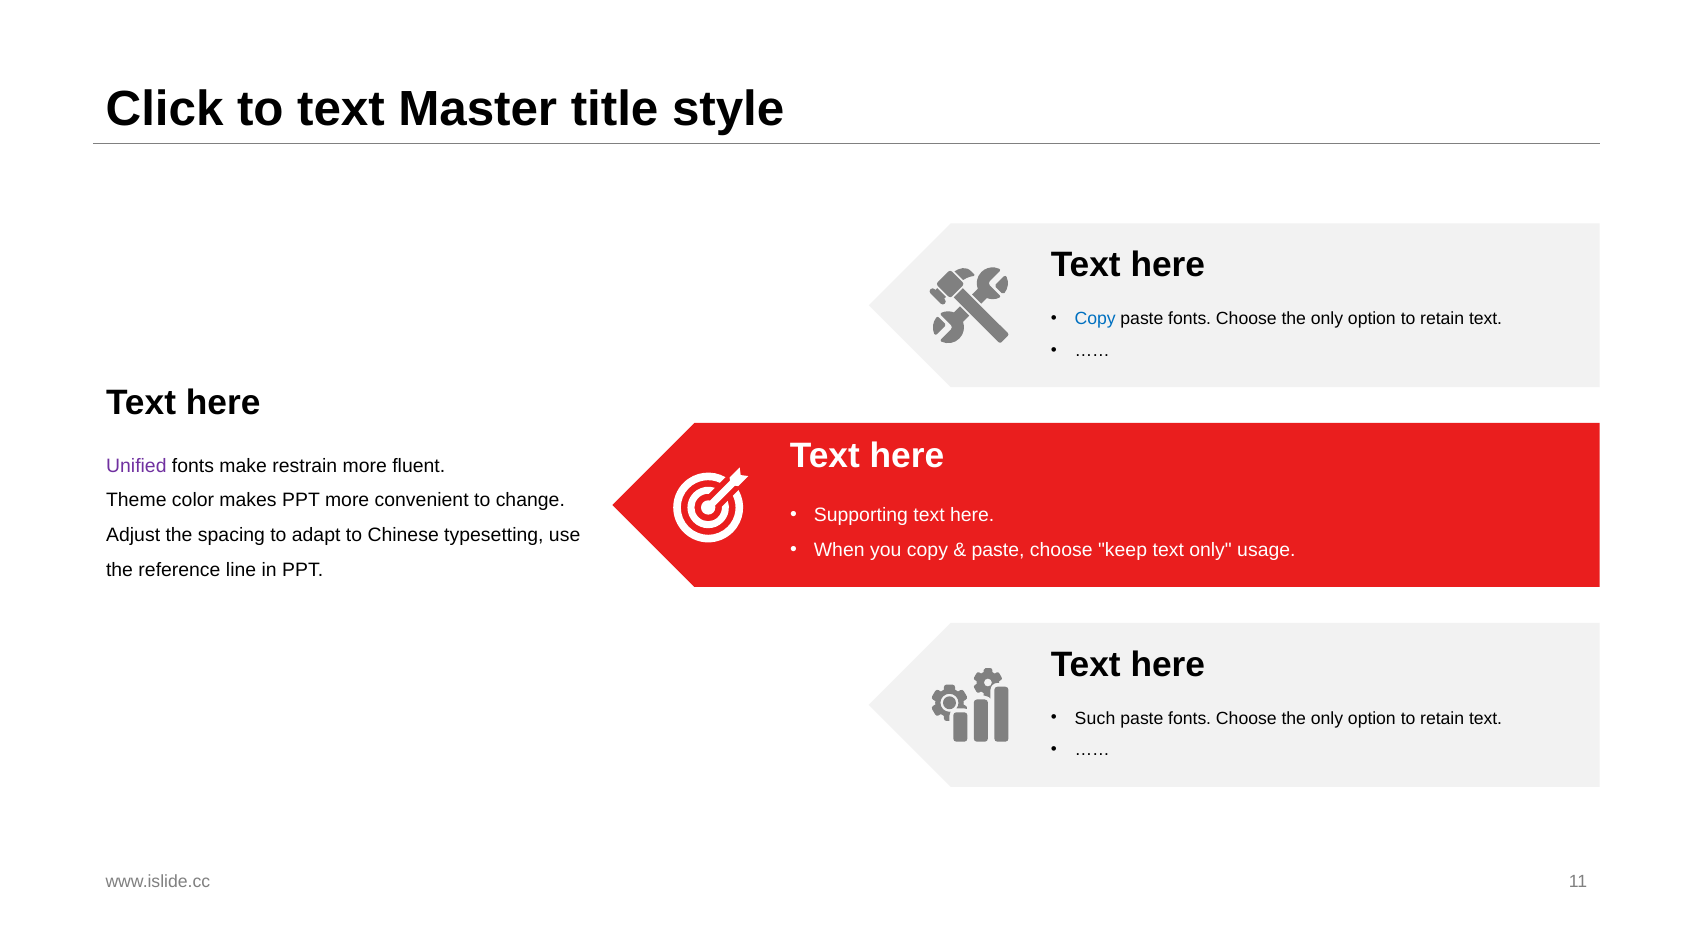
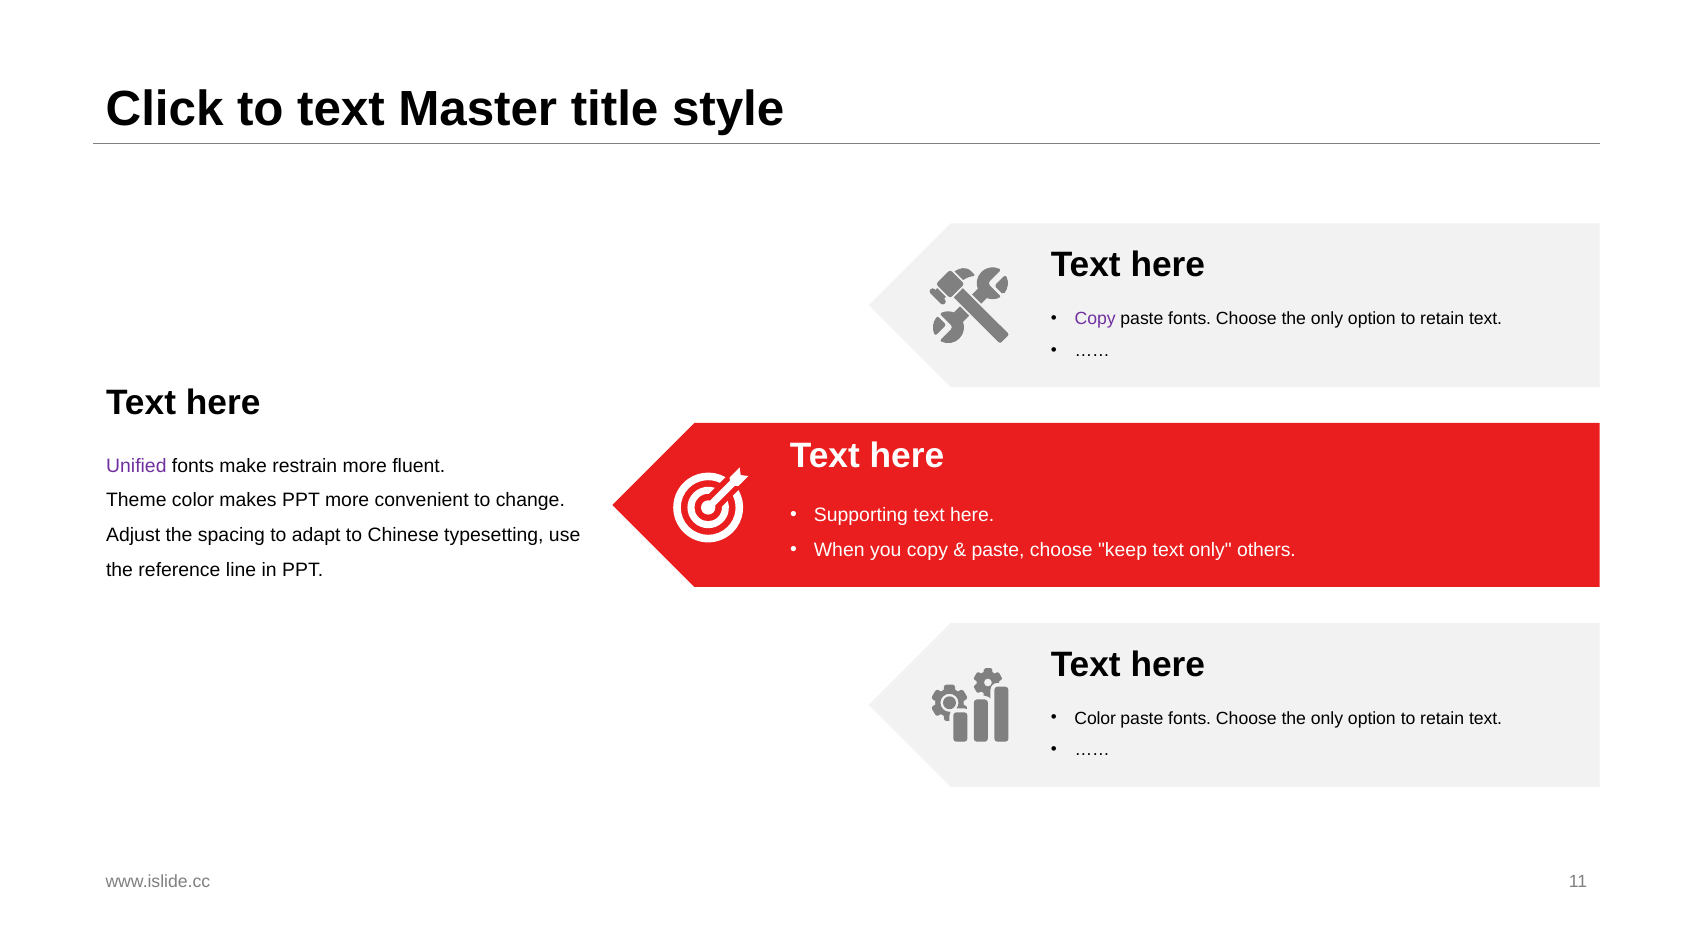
Copy at (1095, 319) colour: blue -> purple
usage: usage -> others
Such at (1095, 719): Such -> Color
